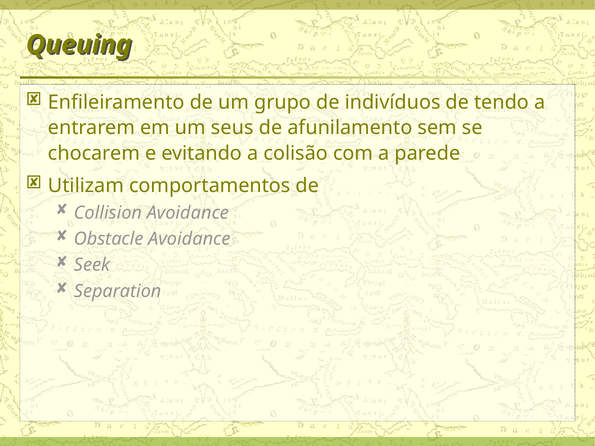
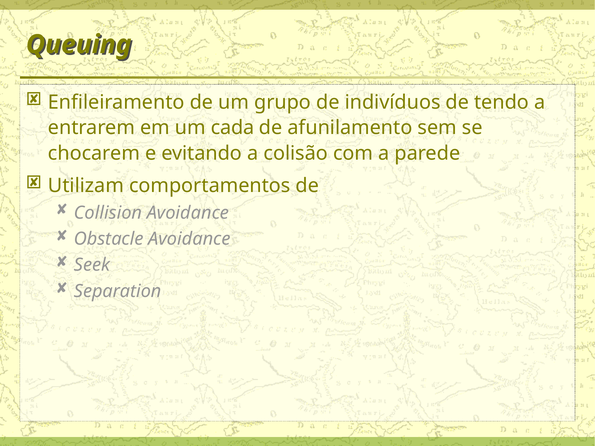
seus: seus -> cada
